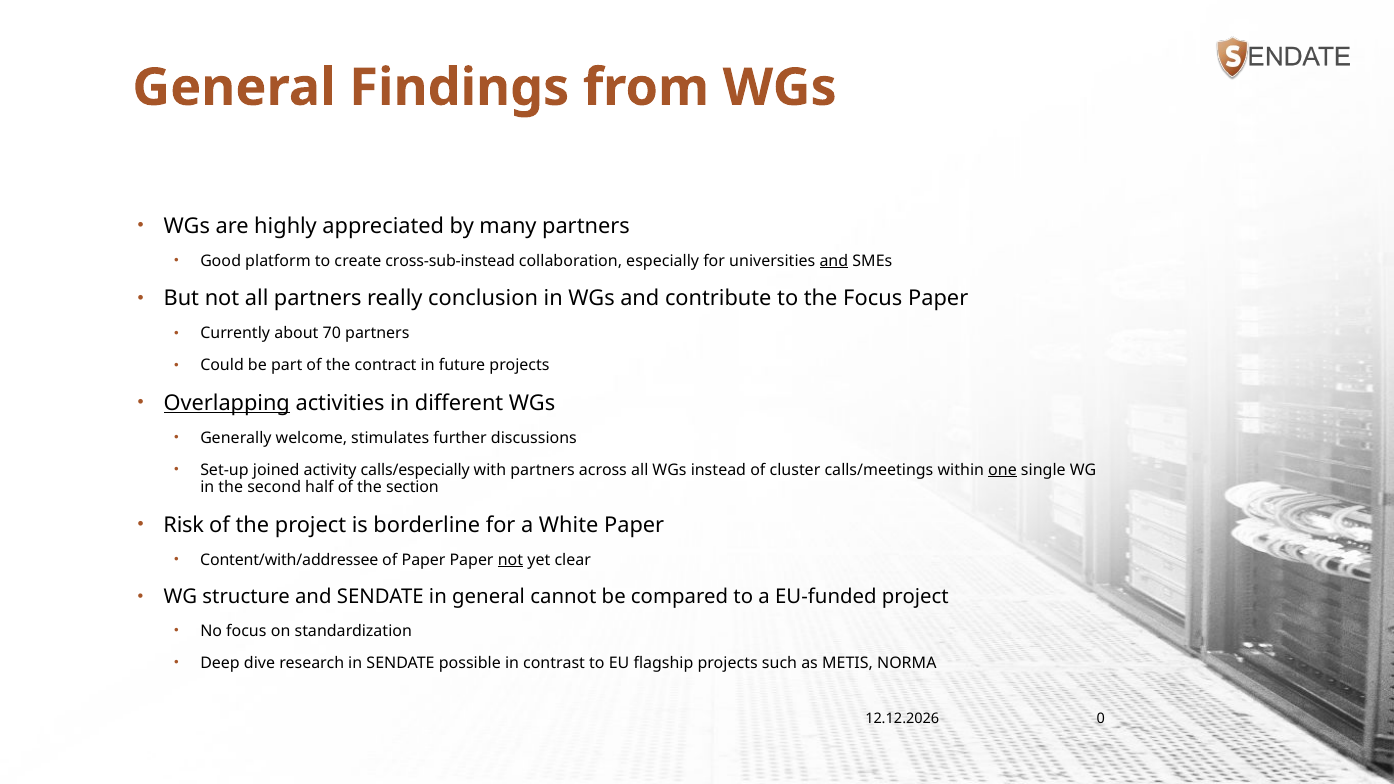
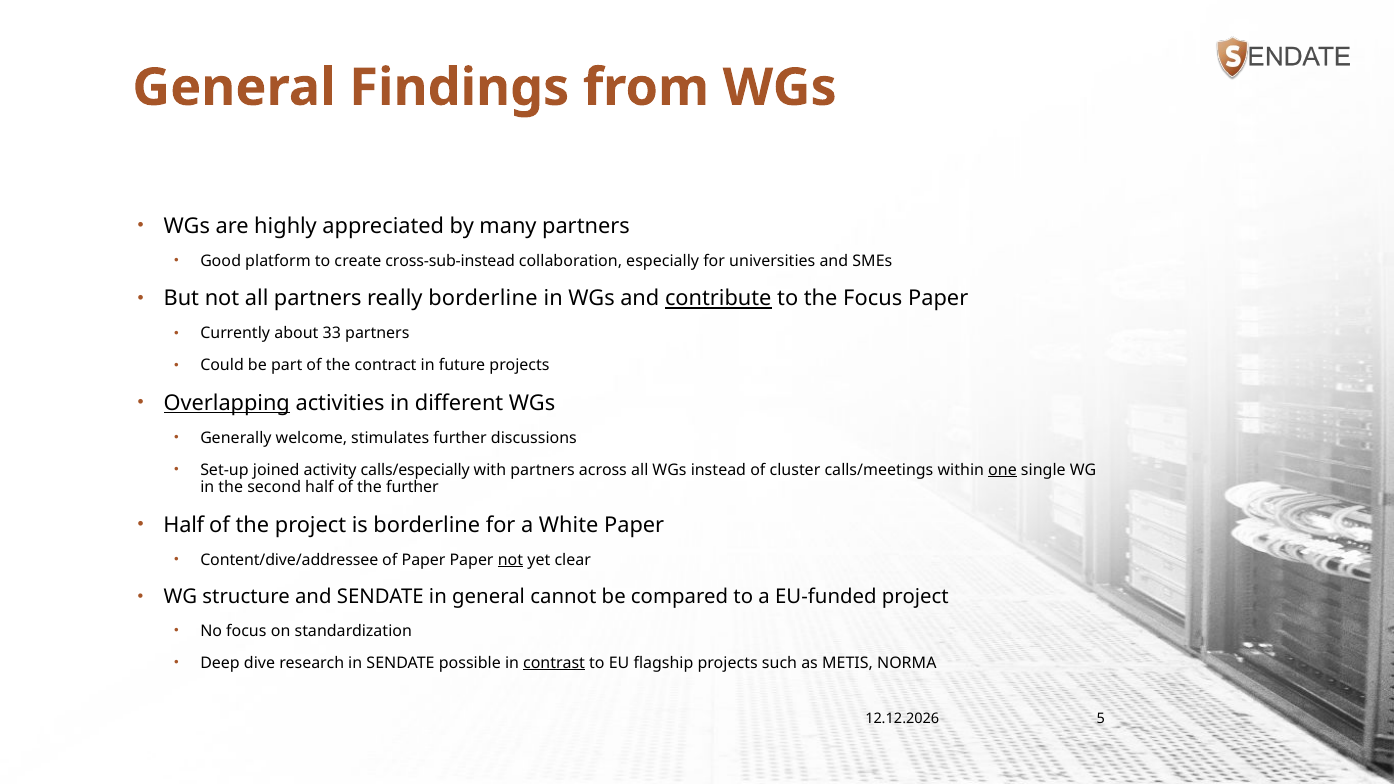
and at (834, 261) underline: present -> none
really conclusion: conclusion -> borderline
contribute underline: none -> present
70: 70 -> 33
the section: section -> further
Risk at (184, 525): Risk -> Half
Content/with/addressee: Content/with/addressee -> Content/dive/addressee
contrast underline: none -> present
0: 0 -> 5
